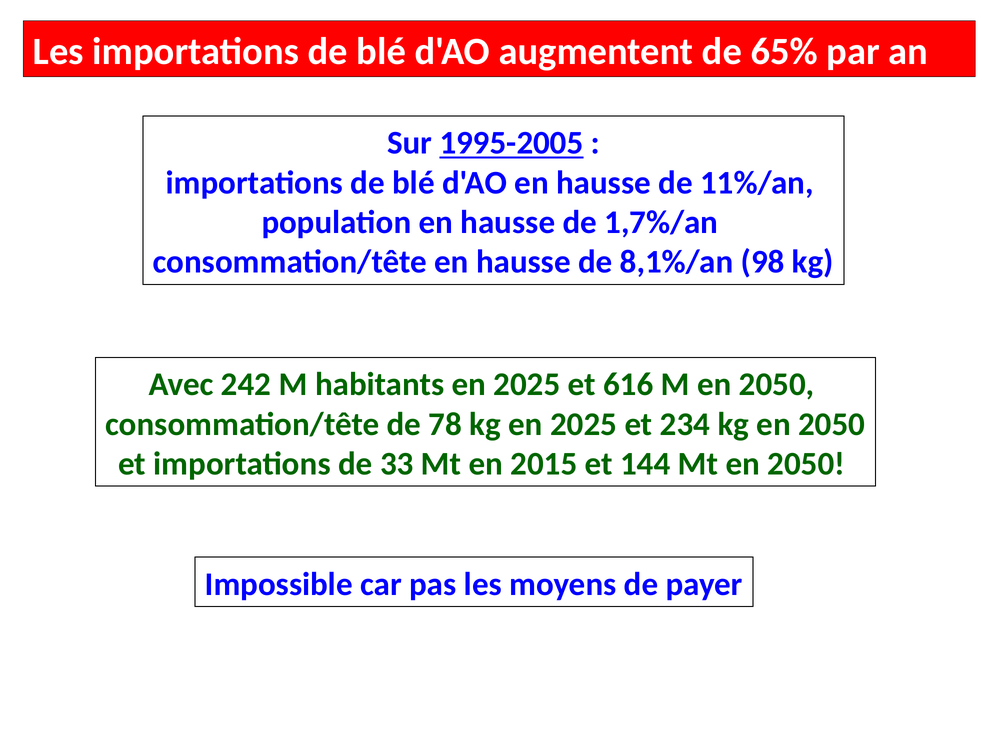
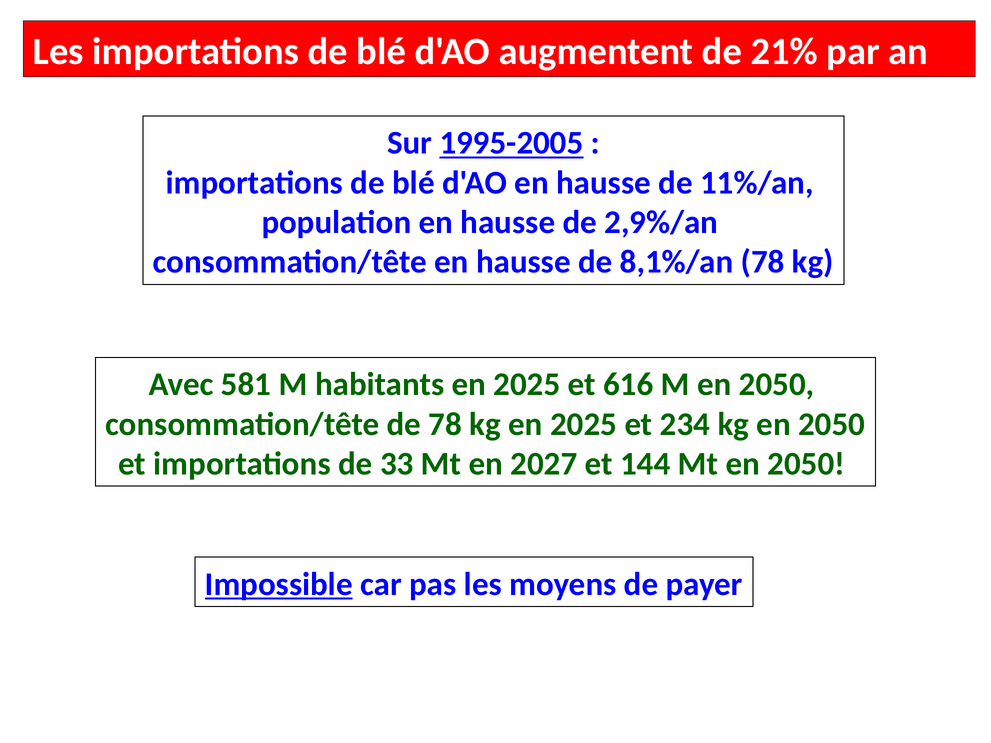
65%: 65% -> 21%
1,7%/an: 1,7%/an -> 2,9%/an
8,1%/an 98: 98 -> 78
242: 242 -> 581
2015: 2015 -> 2027
Impossible underline: none -> present
